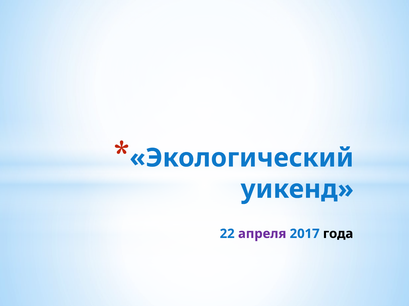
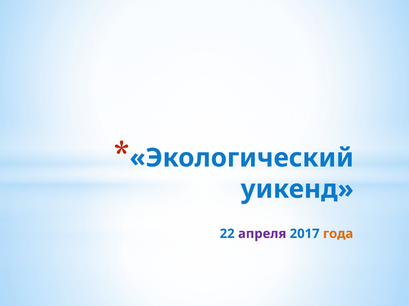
года colour: black -> orange
